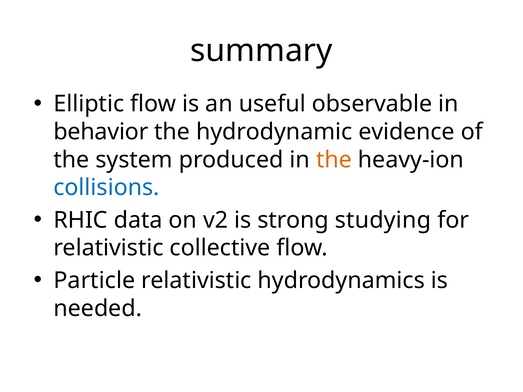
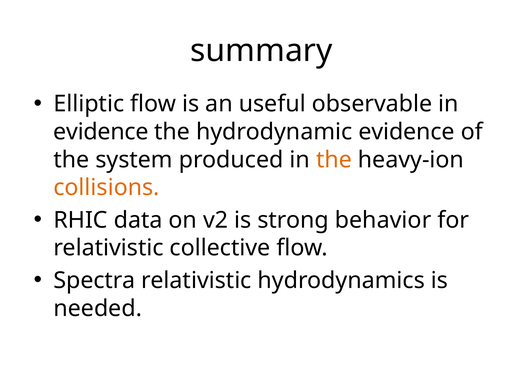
behavior at (101, 132): behavior -> evidence
collisions colour: blue -> orange
studying: studying -> behavior
Particle: Particle -> Spectra
